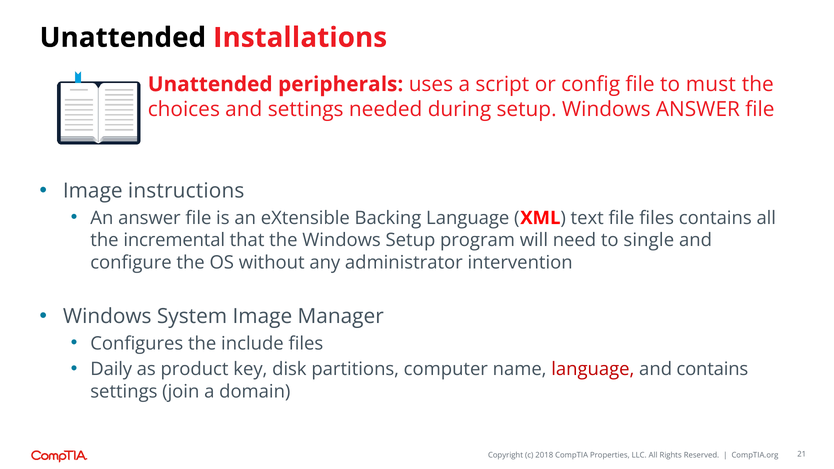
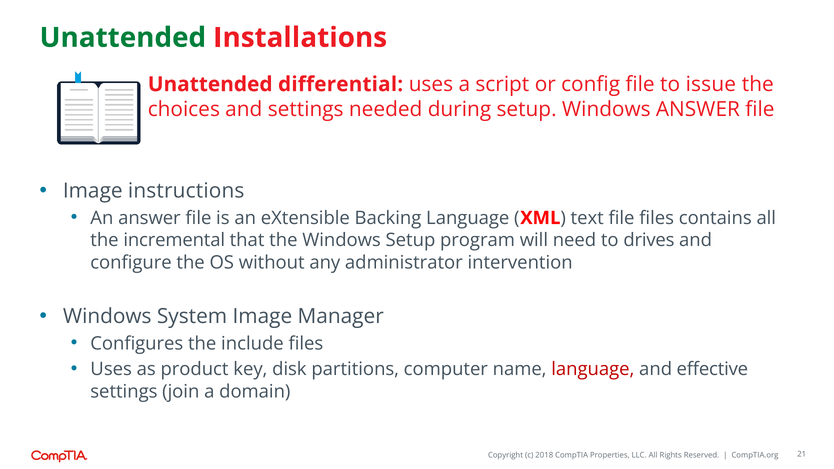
Unattended at (123, 38) colour: black -> green
peripherals: peripherals -> differential
must: must -> issue
single: single -> drives
Daily at (111, 369): Daily -> Uses
and contains: contains -> effective
